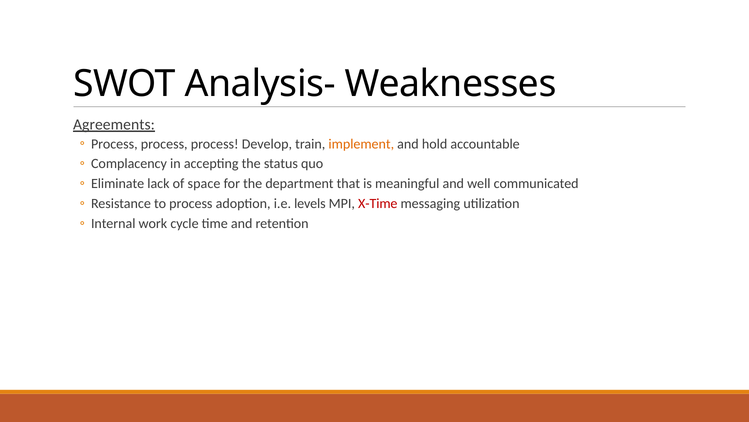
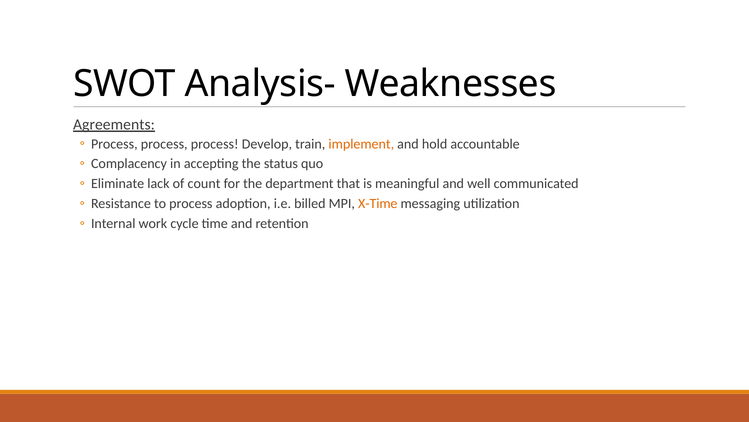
space: space -> count
levels: levels -> billed
X-Time colour: red -> orange
